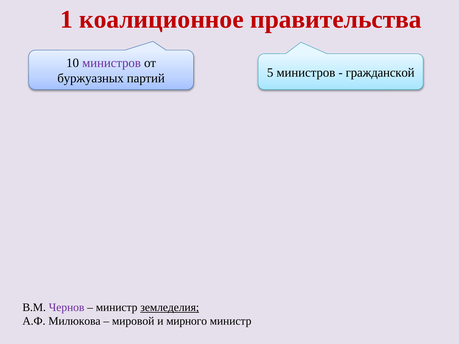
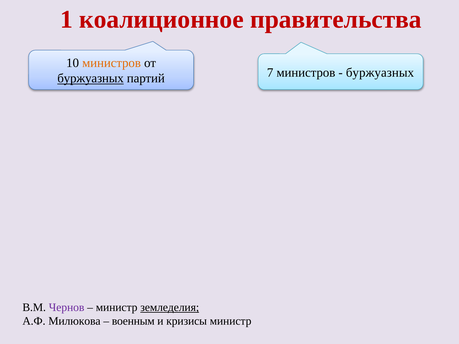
министров at (112, 63) colour: purple -> orange
буржуазных at (91, 78) underline: none -> present
5: 5 -> 7
гражданской at (380, 73): гражданской -> буржуазных
мировой: мировой -> военным
мирного: мирного -> кризисы
